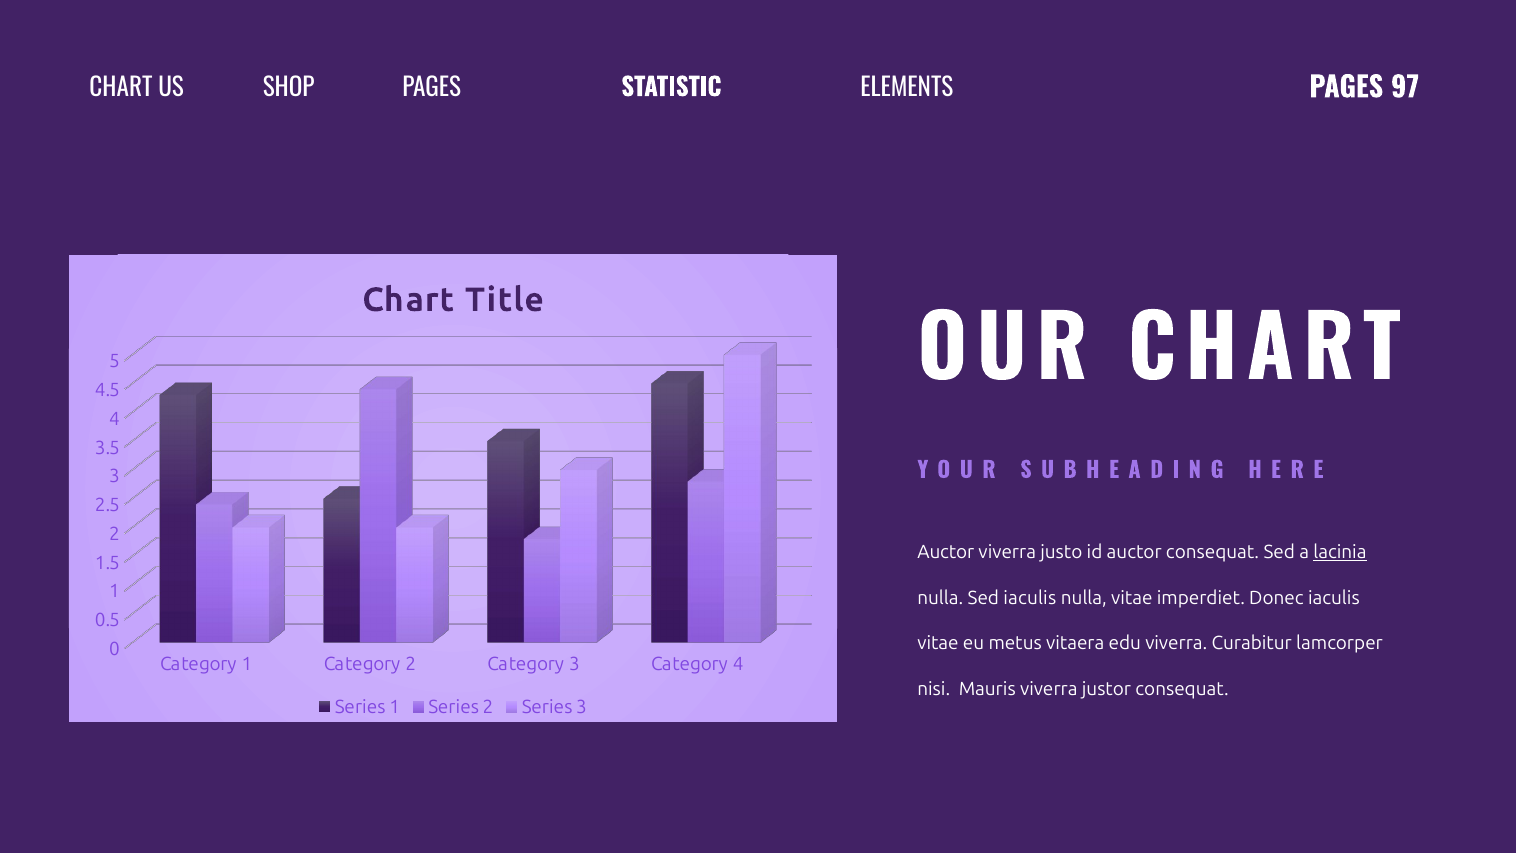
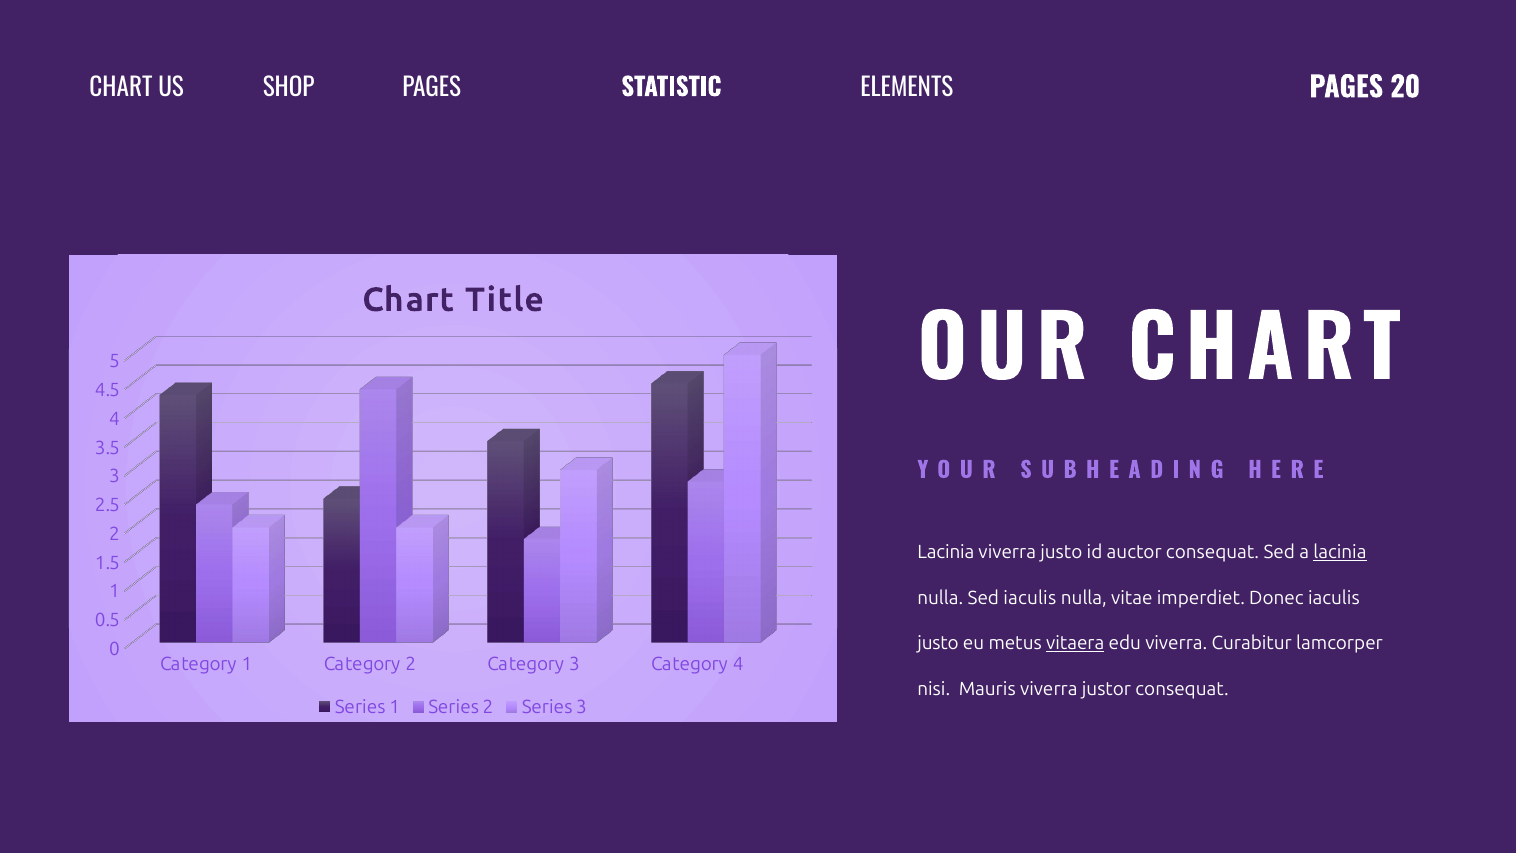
97: 97 -> 20
Auctor at (946, 552): Auctor -> Lacinia
vitae at (938, 643): vitae -> justo
vitaera underline: none -> present
